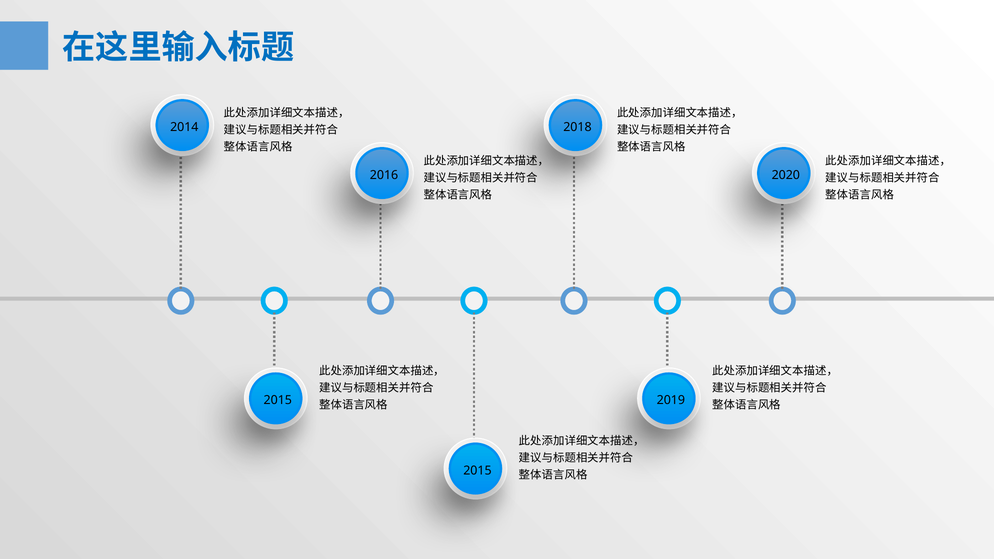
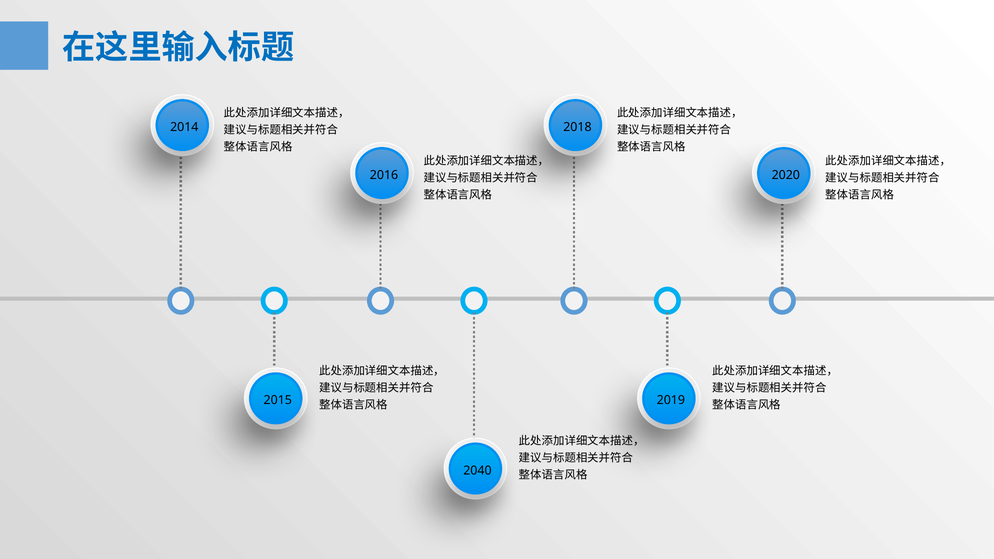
2015 at (477, 471): 2015 -> 2040
